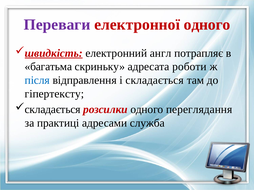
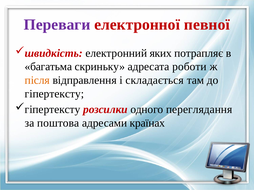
електронної одного: одного -> певної
швидкість underline: present -> none
англ: англ -> яких
після colour: blue -> orange
складається at (53, 110): складається -> гіпертексту
практиці: практиці -> поштова
служба: служба -> країнах
